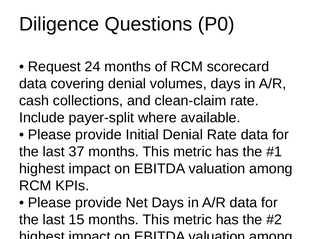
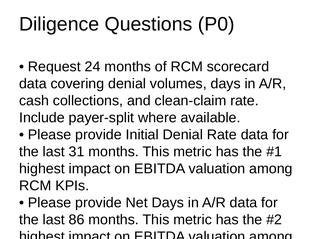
37: 37 -> 31
15: 15 -> 86
